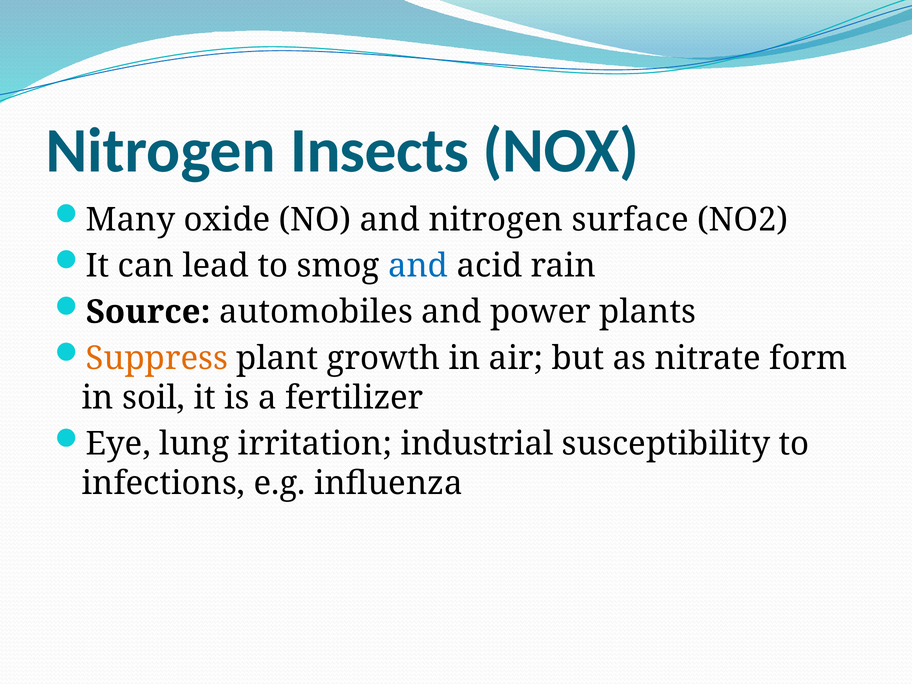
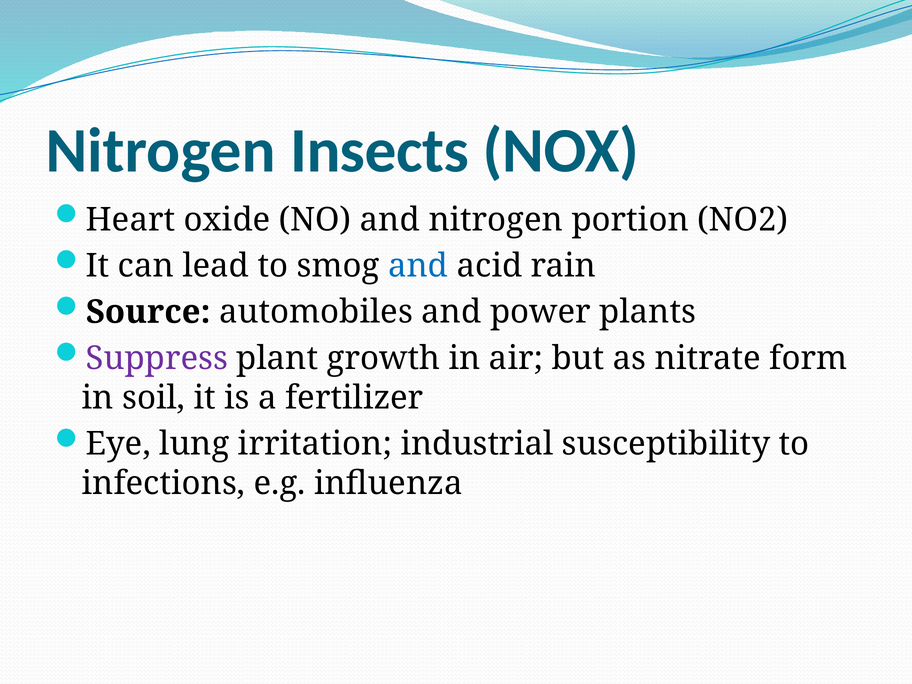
Many: Many -> Heart
surface: surface -> portion
Suppress colour: orange -> purple
